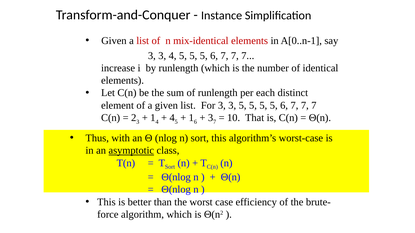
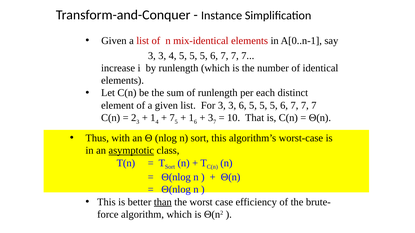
3 5: 5 -> 6
4 at (172, 118): 4 -> 7
than underline: none -> present
